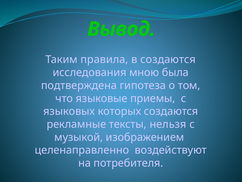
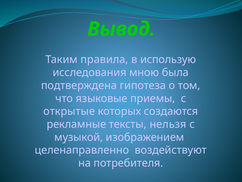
в создаются: создаются -> использую
языковых: языковых -> открытые
